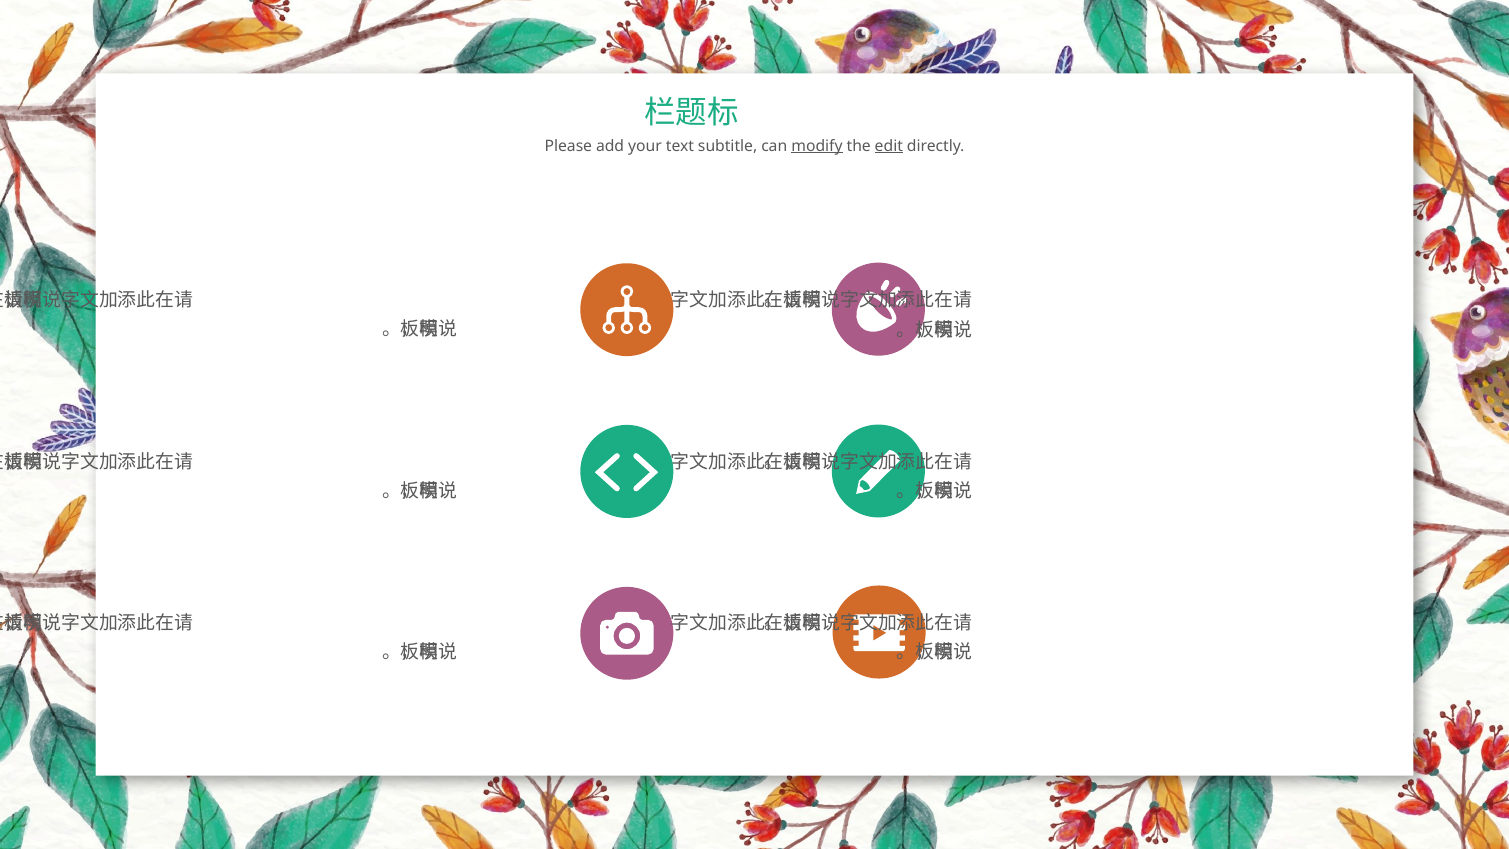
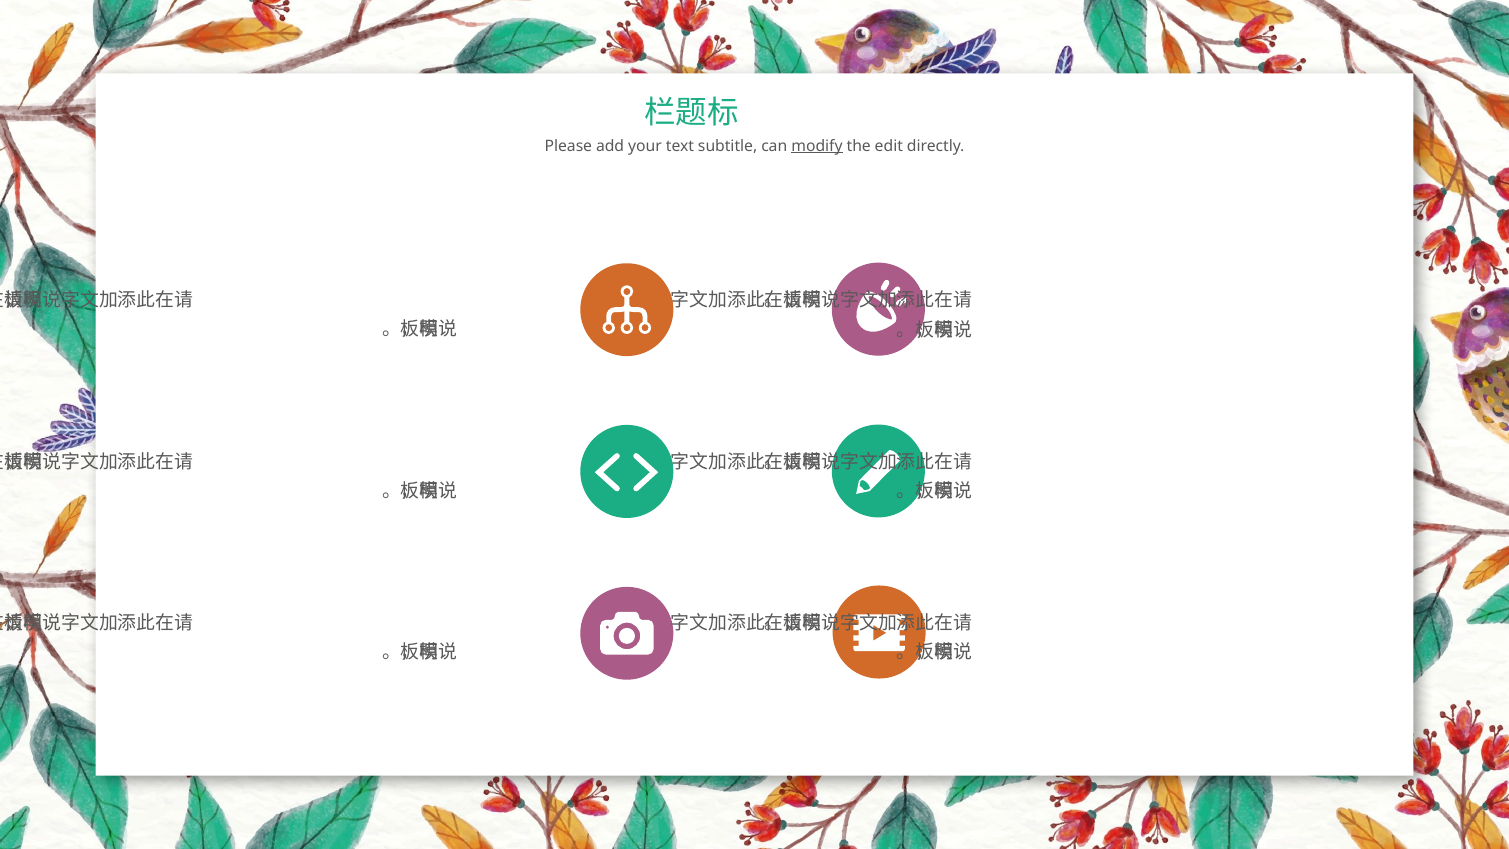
edit underline: present -> none
